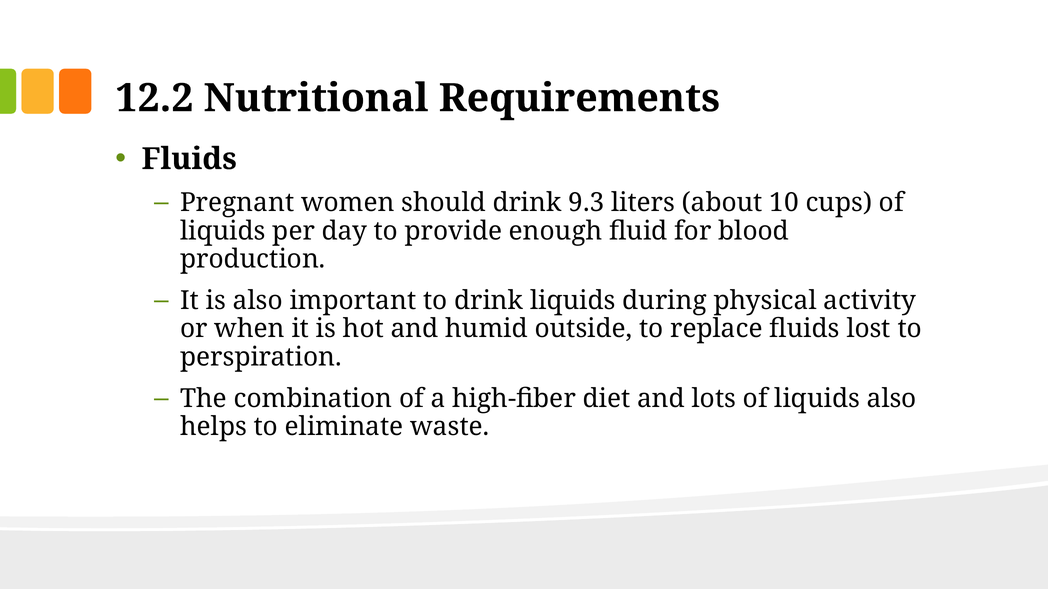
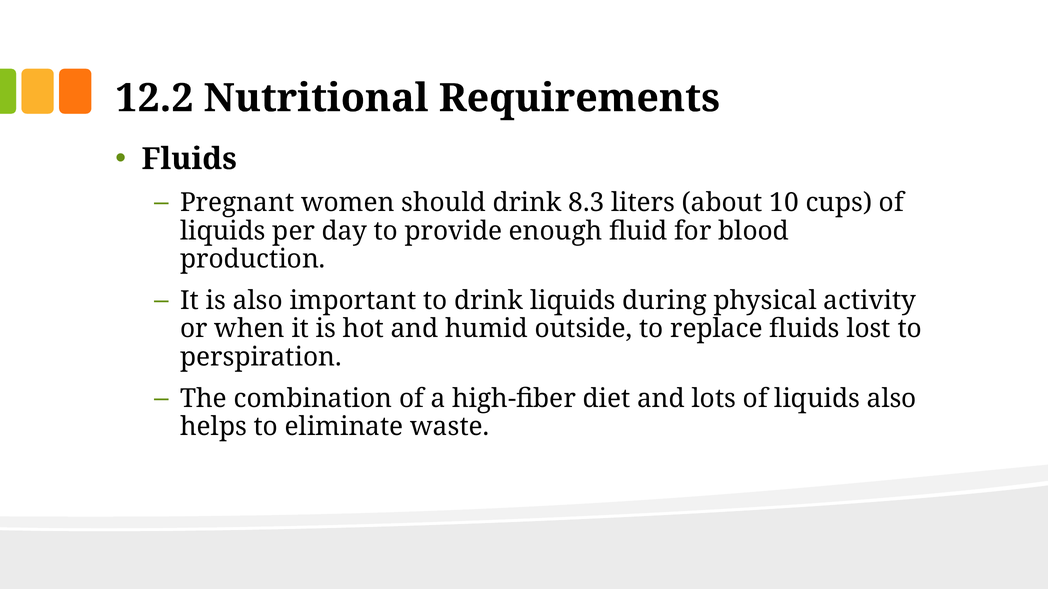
9.3: 9.3 -> 8.3
